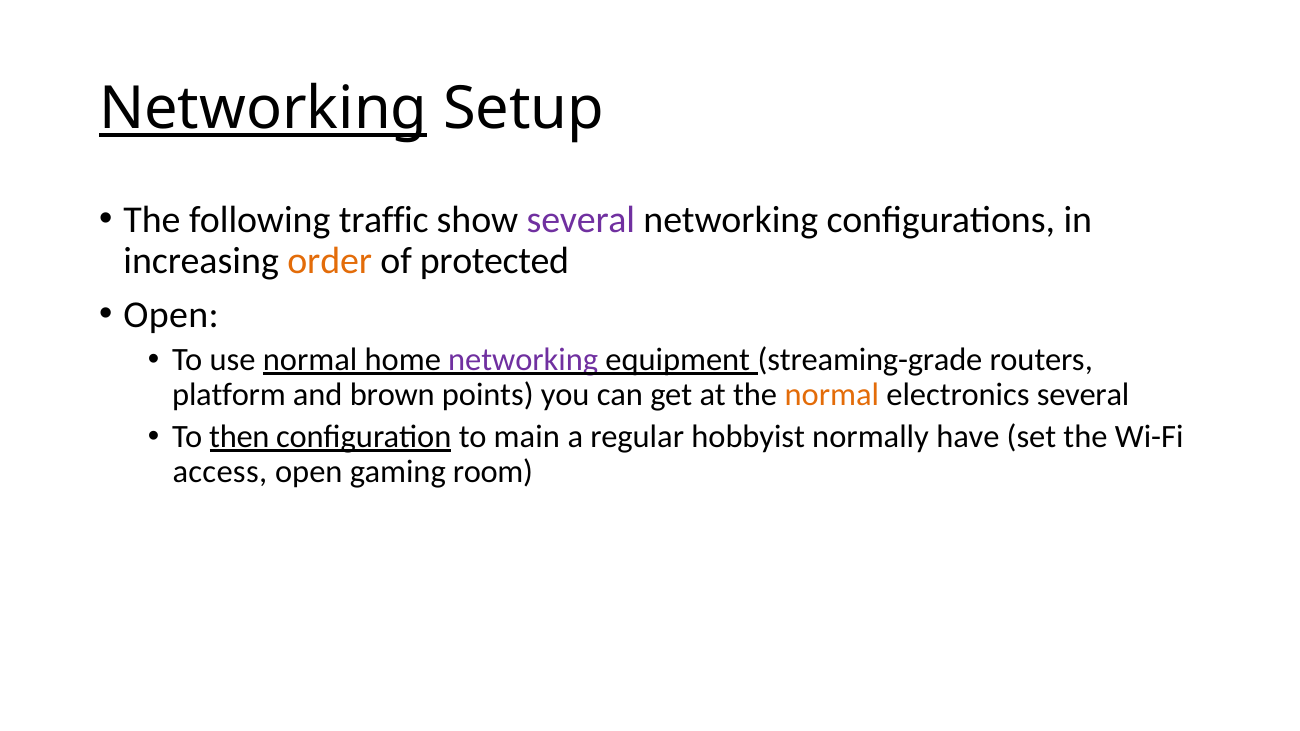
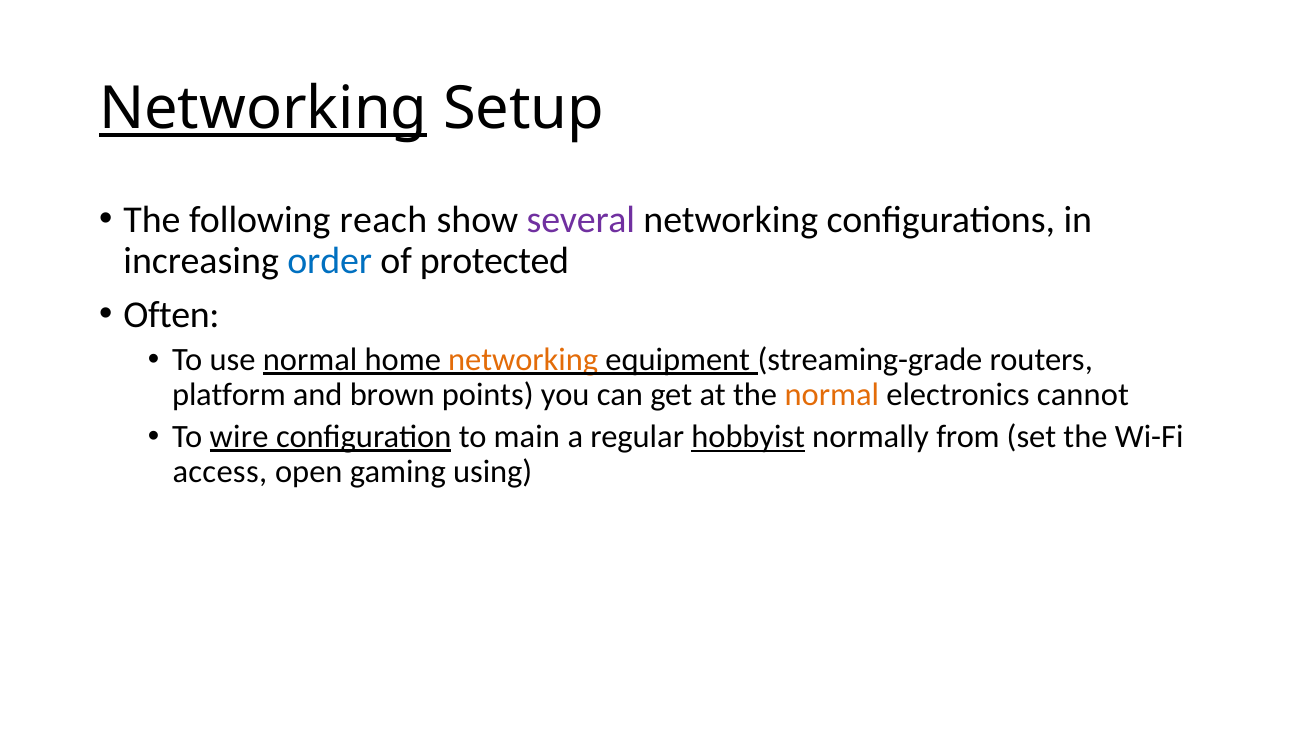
traffic: traffic -> reach
order colour: orange -> blue
Open at (171, 315): Open -> Often
networking at (523, 360) colour: purple -> orange
electronics several: several -> cannot
then: then -> wire
hobbyist underline: none -> present
have: have -> from
room: room -> using
